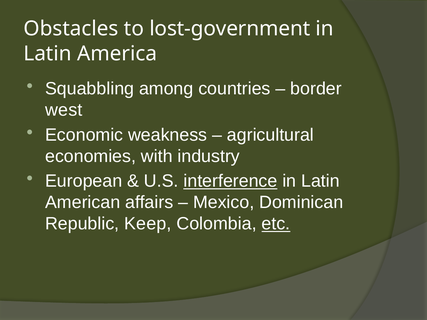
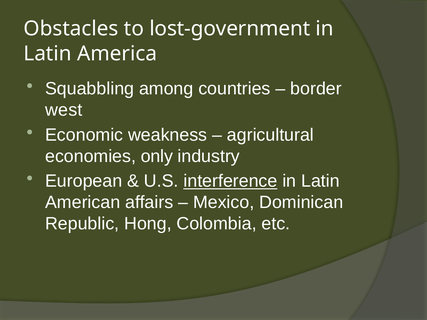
with: with -> only
Keep: Keep -> Hong
etc underline: present -> none
